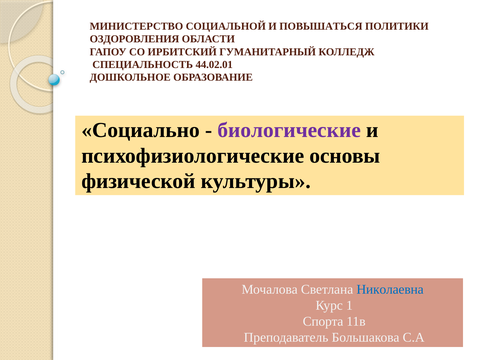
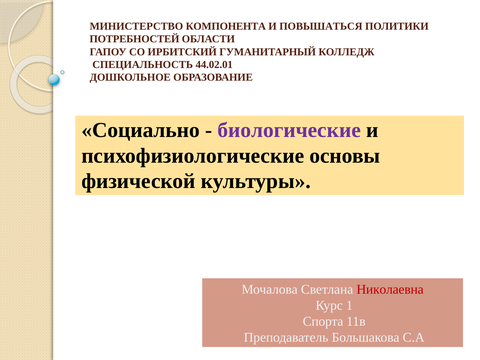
СОЦИАЛЬНОЙ: СОЦИАЛЬНОЙ -> КОМПОНЕНТА
ОЗДОРОВЛЕНИЯ: ОЗДОРОВЛЕНИЯ -> ПОТРЕБНОСТЕЙ
Николаевна colour: blue -> red
